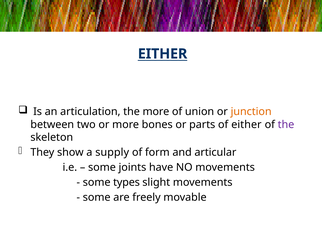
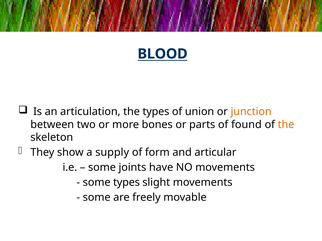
EITHER at (163, 54): EITHER -> BLOOD
the more: more -> types
of either: either -> found
the at (286, 125) colour: purple -> orange
